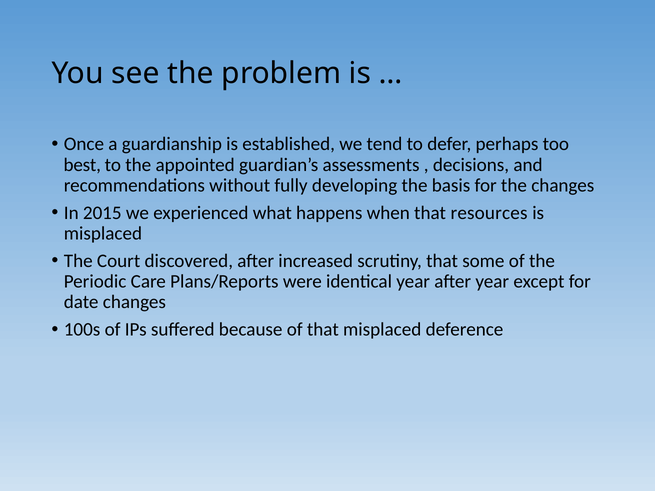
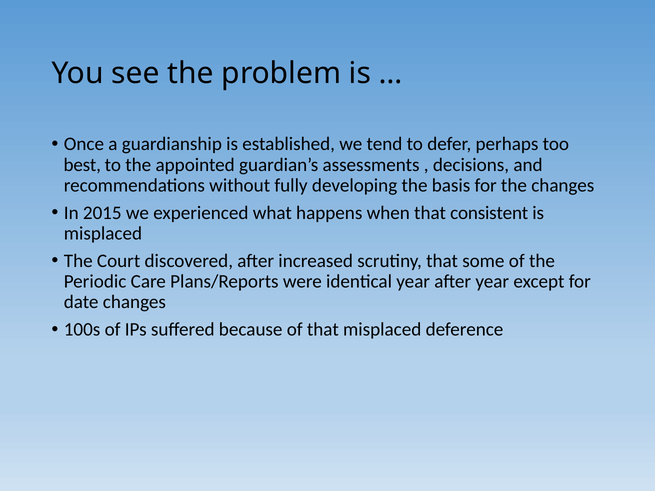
resources: resources -> consistent
